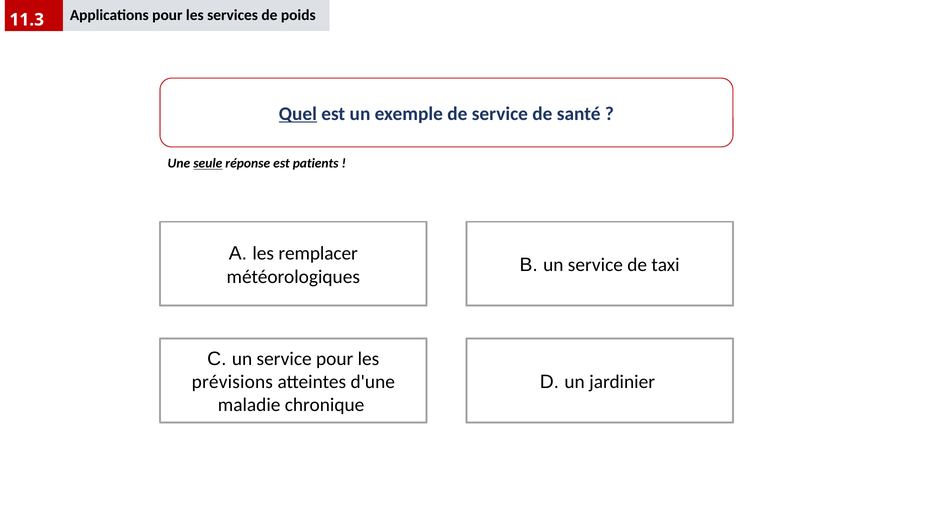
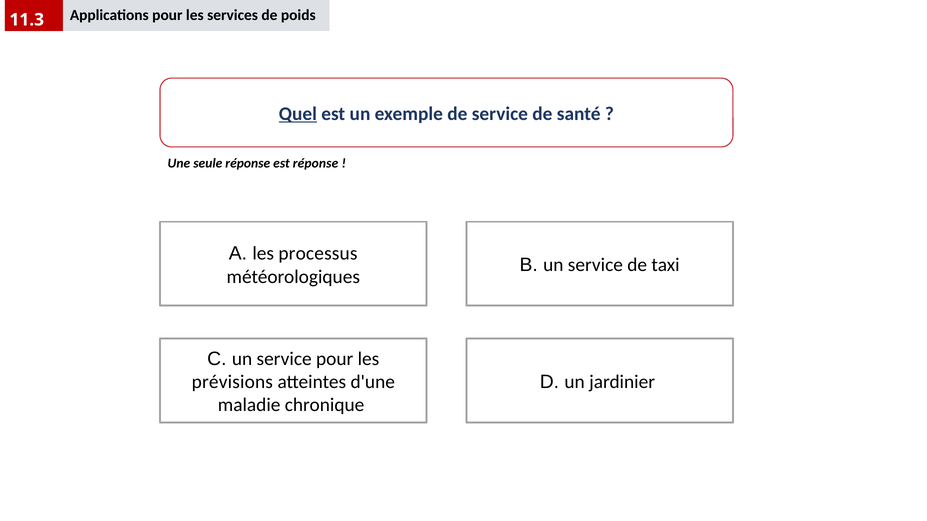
seule underline: present -> none
est patients: patients -> réponse
remplacer: remplacer -> processus
